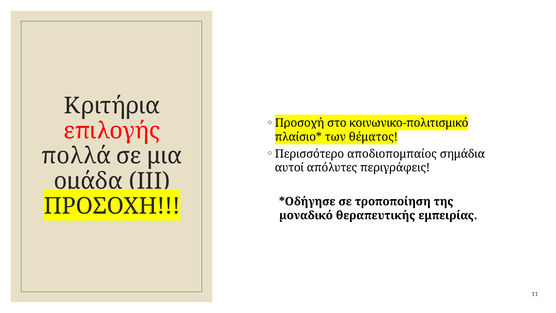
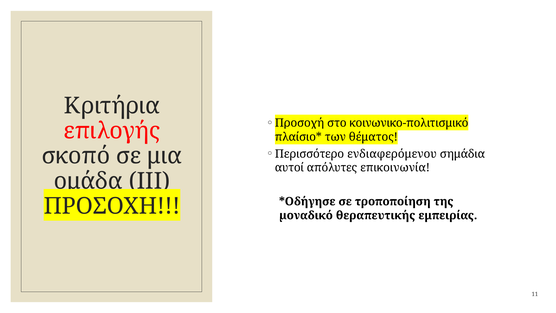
αποδιοπομπαίος: αποδιοπομπαίος -> ενδιαφερόμενου
πολλά: πολλά -> σκοπό
περιγράφεις: περιγράφεις -> επικοινωνία
